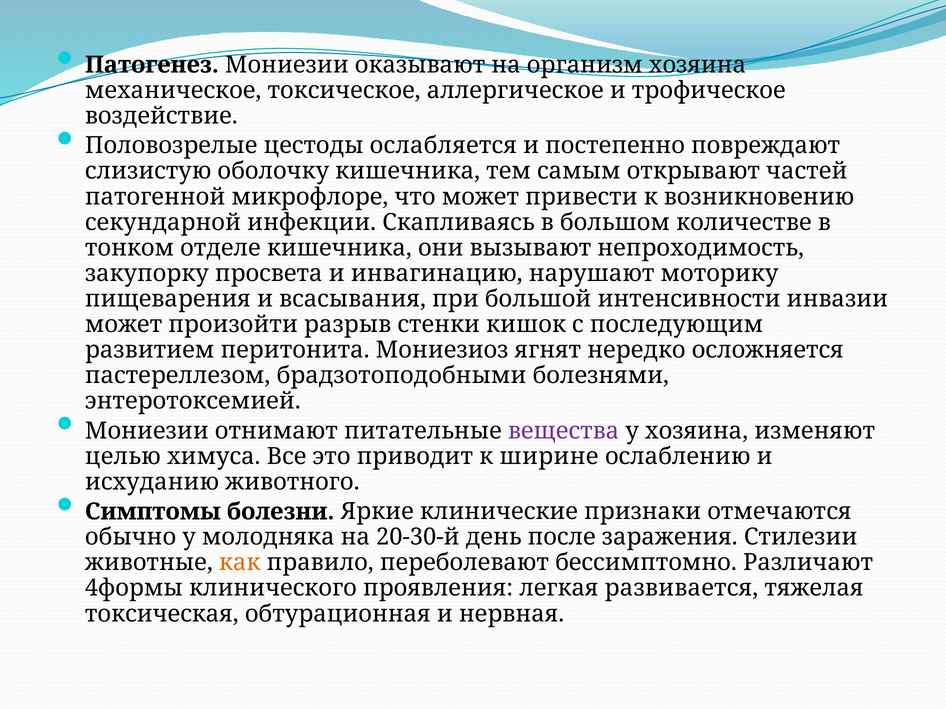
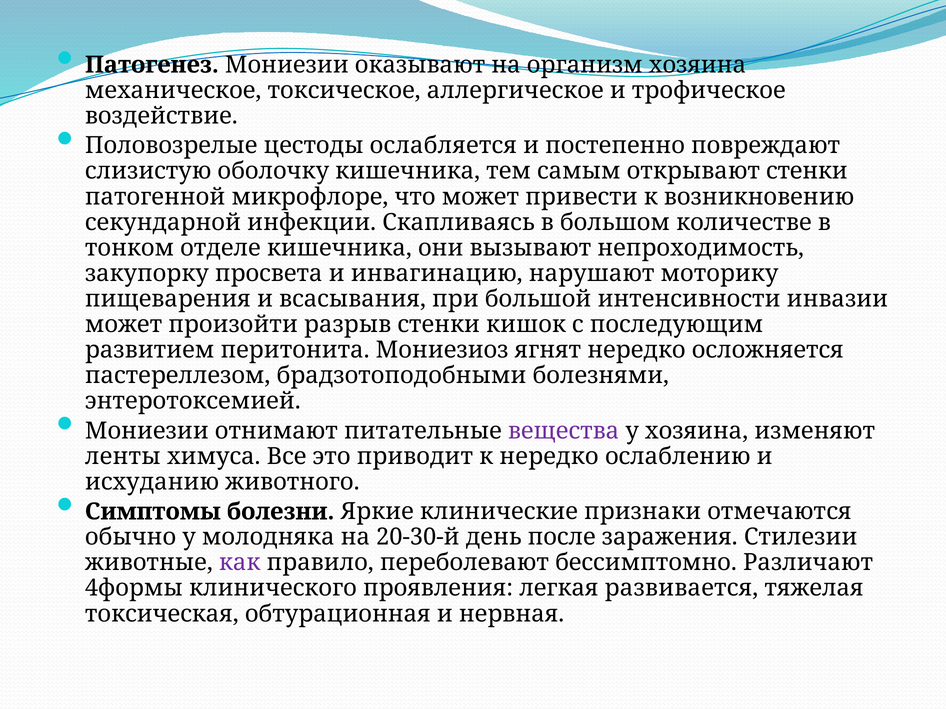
открывают частей: частей -> стенки
целью: целью -> ленты
к ширине: ширине -> нередко
как colour: orange -> purple
